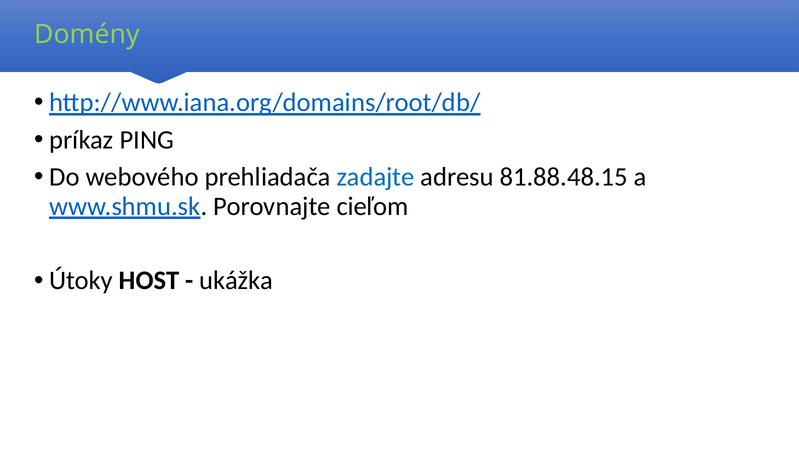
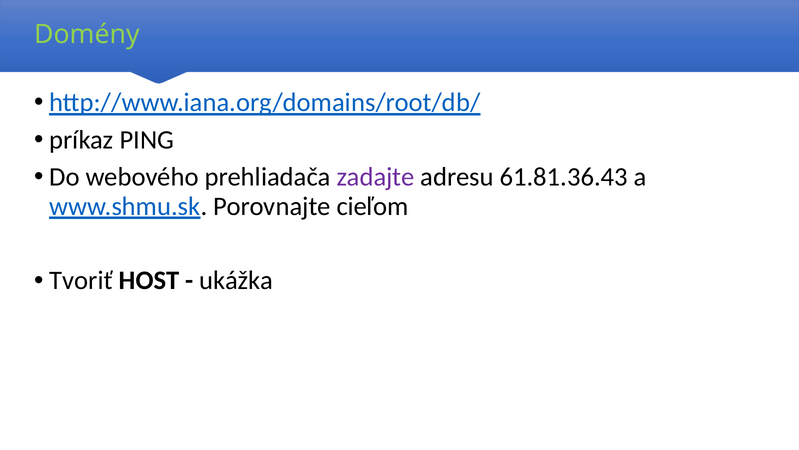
zadajte colour: blue -> purple
81.88.48.15: 81.88.48.15 -> 61.81.36.43
Útoky: Útoky -> Tvoriť
